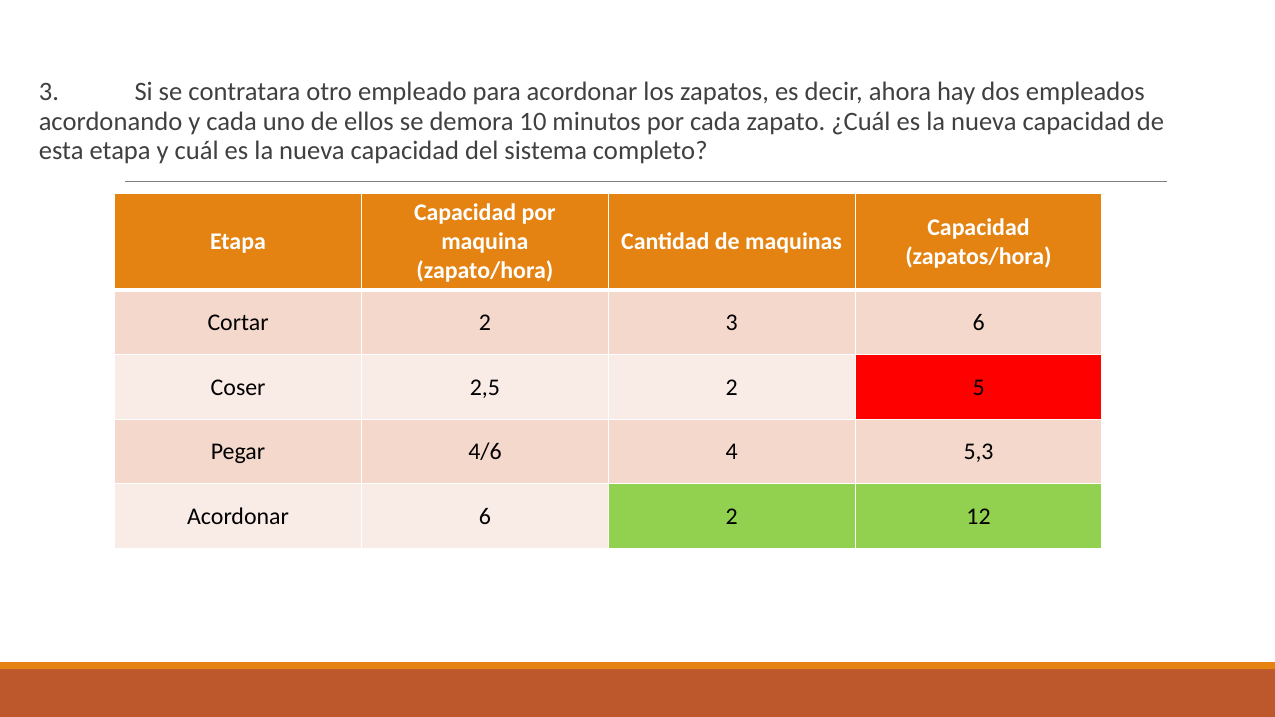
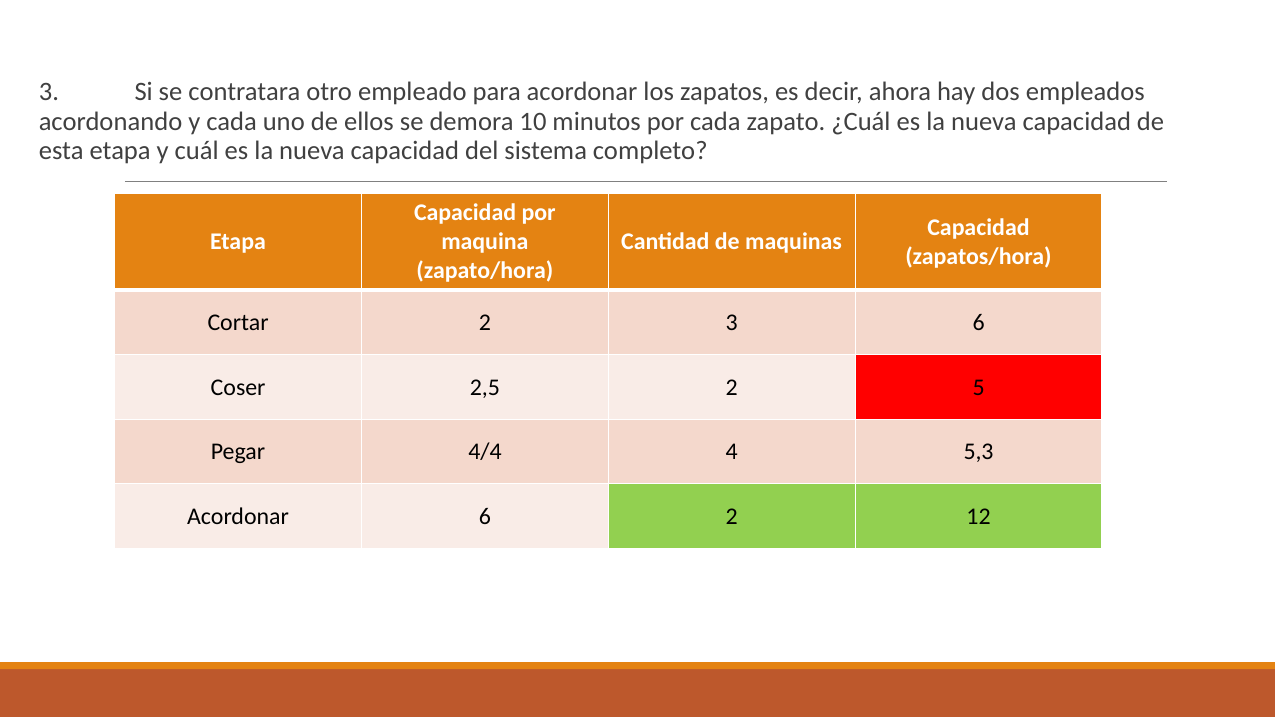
4/6: 4/6 -> 4/4
